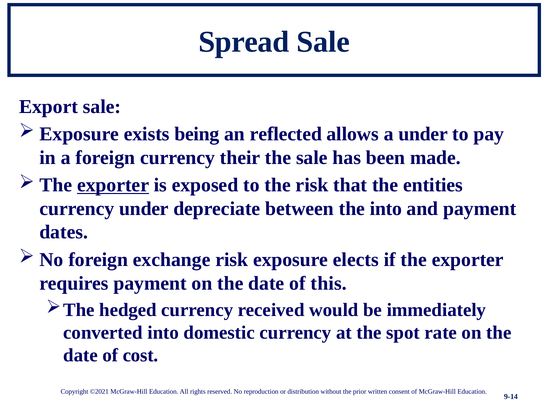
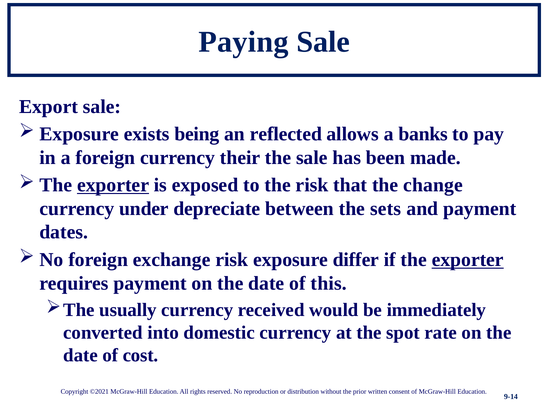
Spread: Spread -> Paying
a under: under -> banks
entities: entities -> change
the into: into -> sets
elects: elects -> differ
exporter at (468, 260) underline: none -> present
hedged: hedged -> usually
